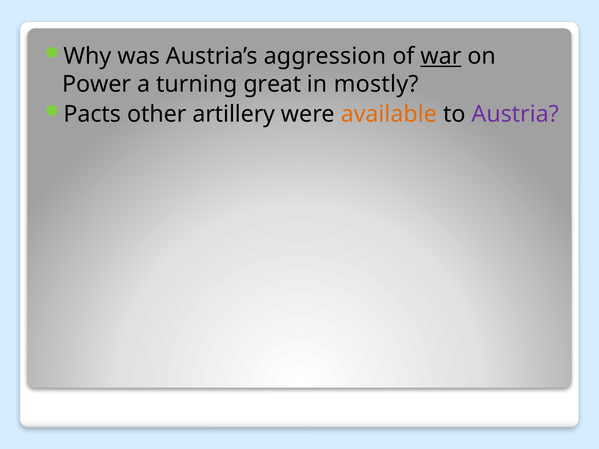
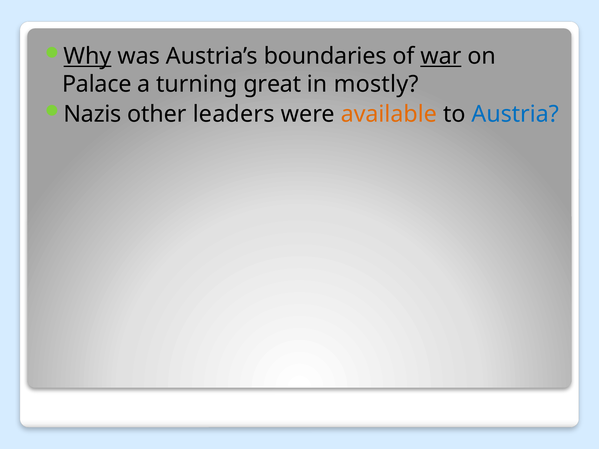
Why underline: none -> present
aggression: aggression -> boundaries
Power: Power -> Palace
Pacts: Pacts -> Nazis
artillery: artillery -> leaders
Austria colour: purple -> blue
